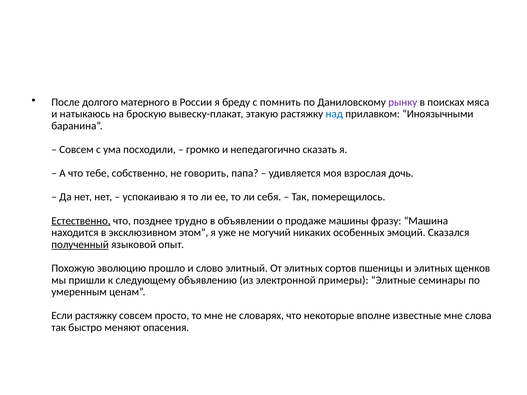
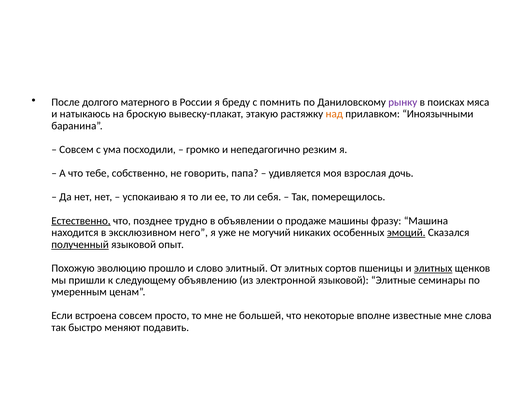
над colour: blue -> orange
сказать: сказать -> резким
этом: этом -> него
эмоций underline: none -> present
элитных at (433, 268) underline: none -> present
электронной примеры: примеры -> языковой
Если растяжку: растяжку -> встроена
словарях: словарях -> большей
опасения: опасения -> подавить
